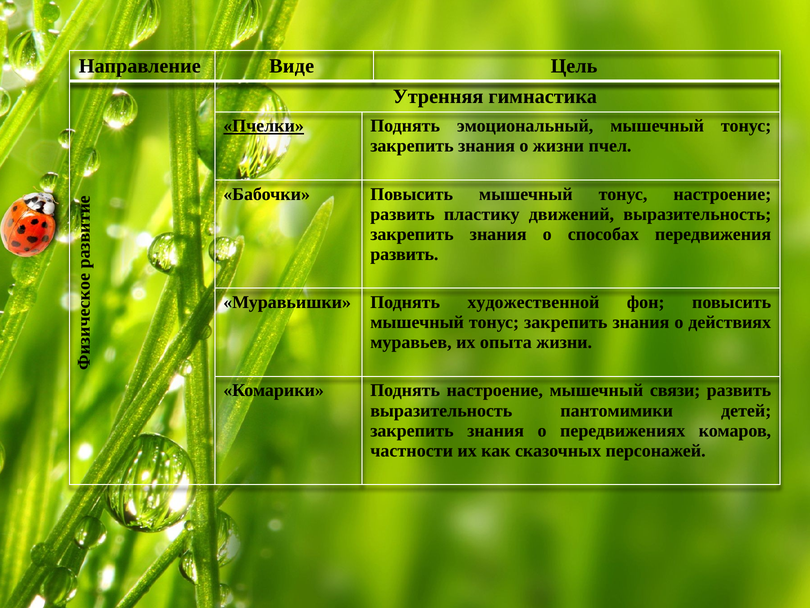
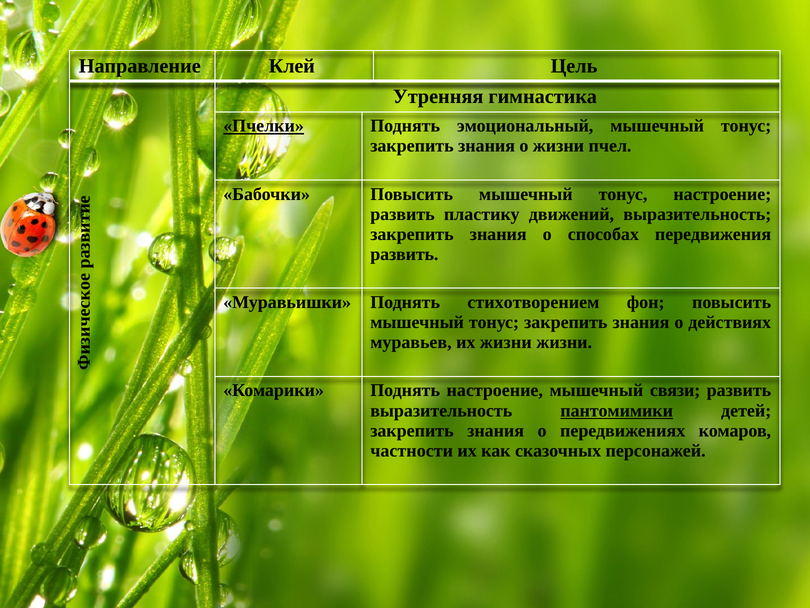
Виде: Виде -> Клей
художественной: художественной -> стихотворением
их опыта: опыта -> жизни
пантомимики underline: none -> present
